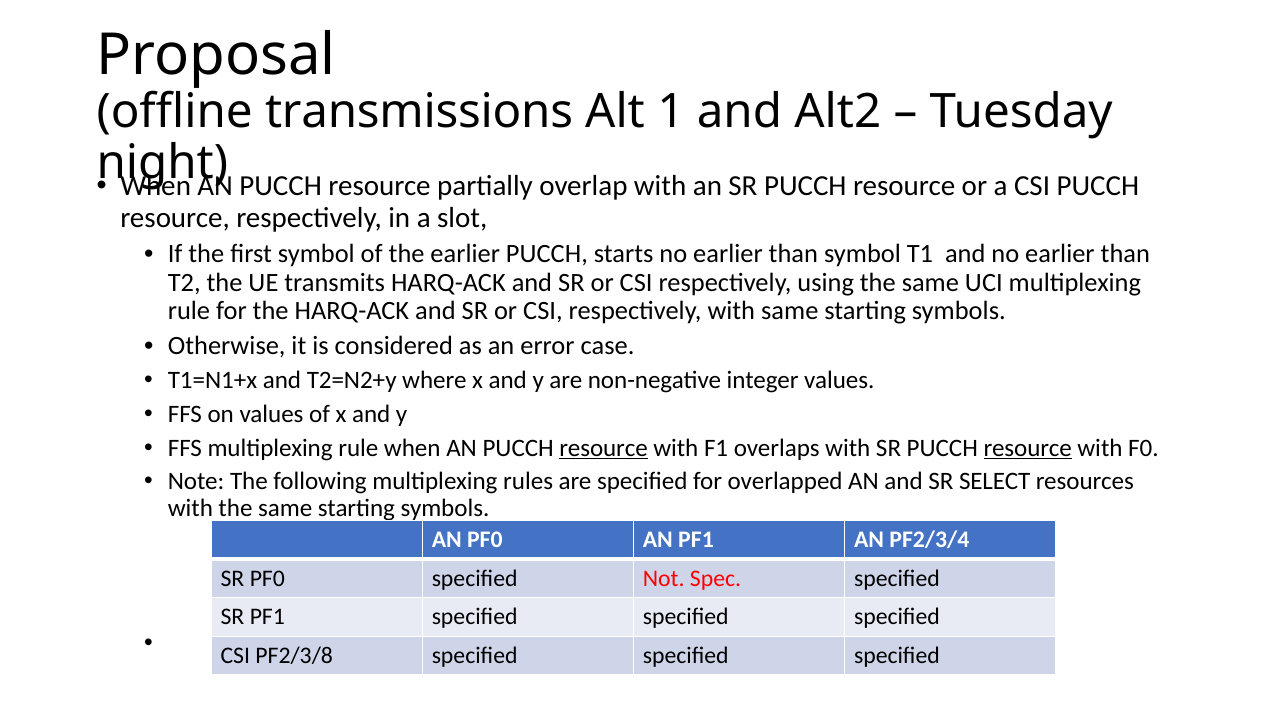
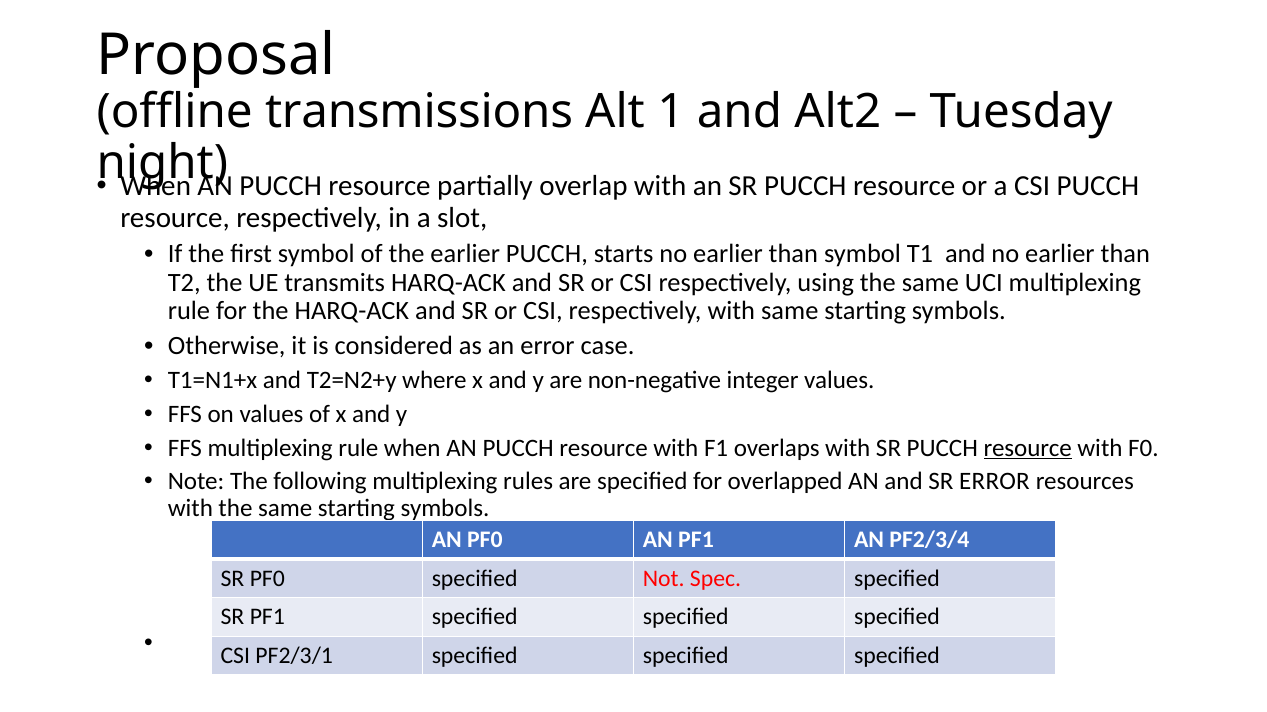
resource at (604, 448) underline: present -> none
SR SELECT: SELECT -> ERROR
PF2/3/8: PF2/3/8 -> PF2/3/1
